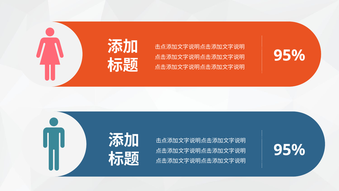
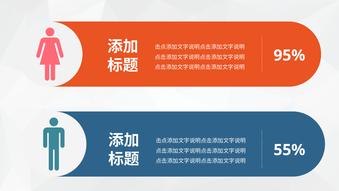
95% at (289, 150): 95% -> 55%
